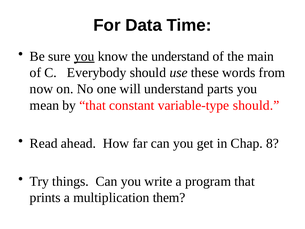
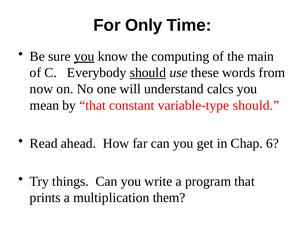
Data: Data -> Only
the understand: understand -> computing
should at (148, 73) underline: none -> present
parts: parts -> calcs
8: 8 -> 6
